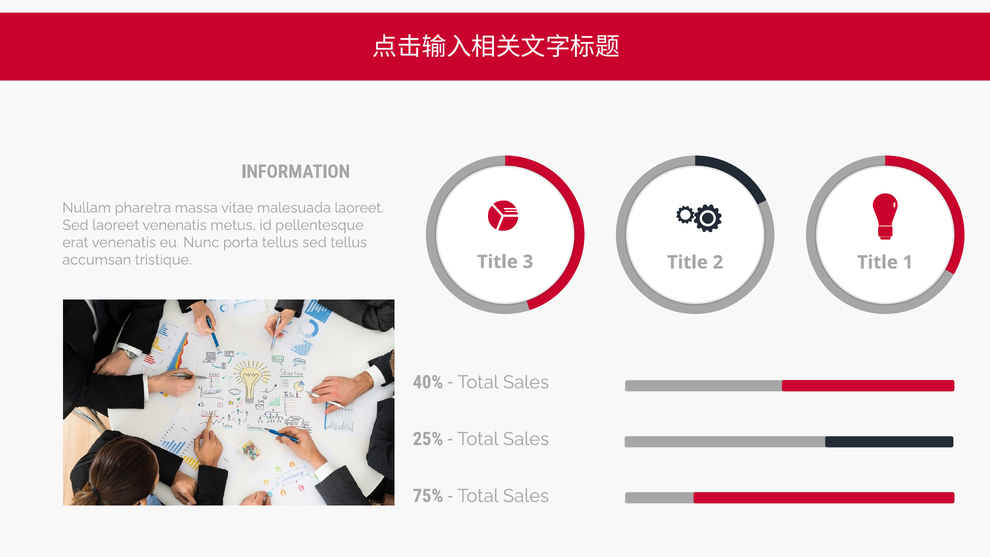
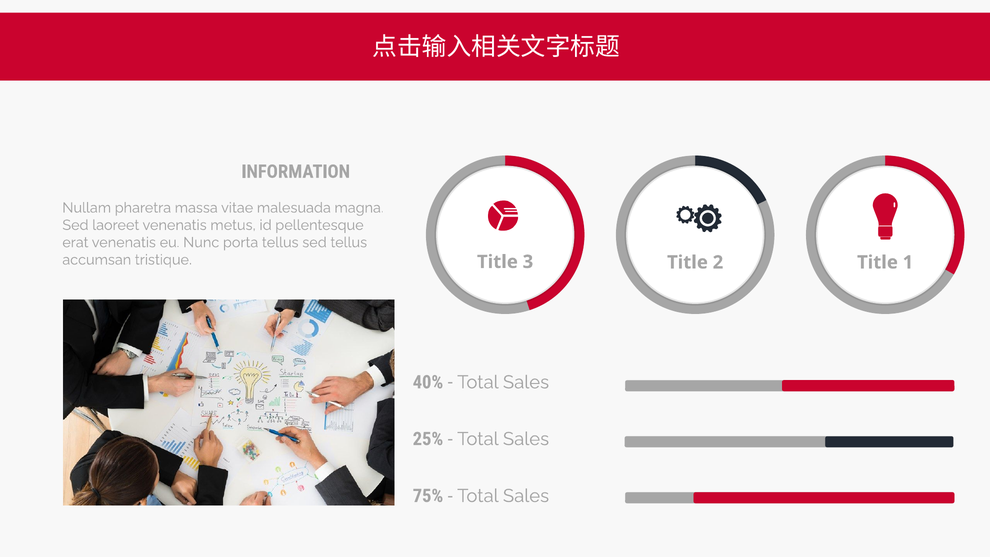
malesuada laoreet: laoreet -> magna
